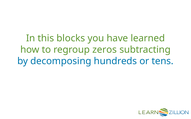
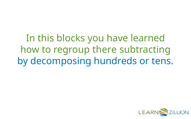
zeros: zeros -> there
